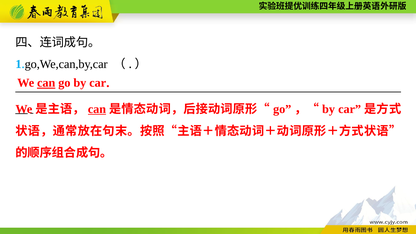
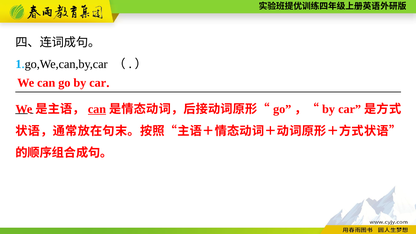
can at (46, 83) underline: present -> none
